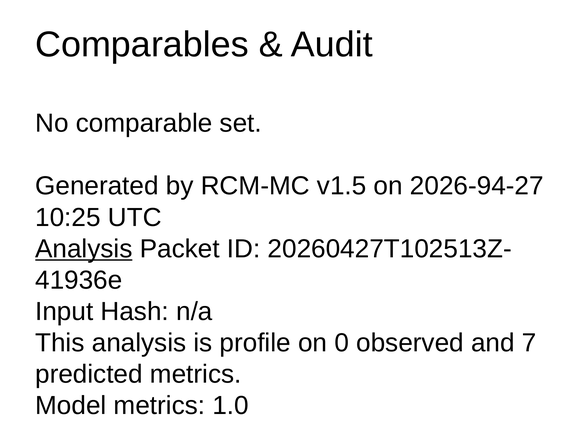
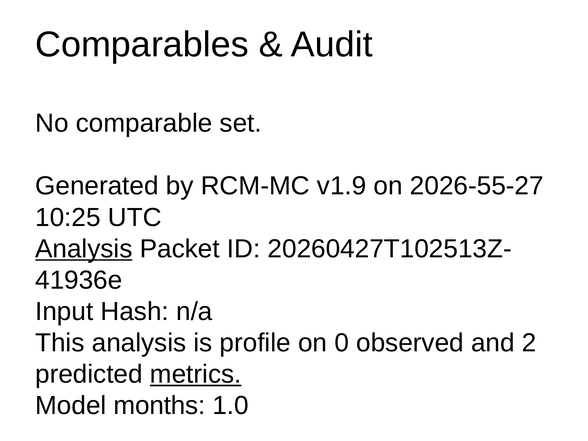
v1.5: v1.5 -> v1.9
2026-94-27: 2026-94-27 -> 2026-55-27
7: 7 -> 2
metrics at (196, 374) underline: none -> present
Model metrics: metrics -> months
